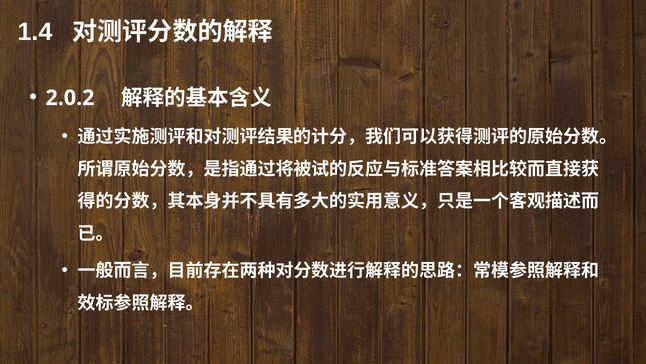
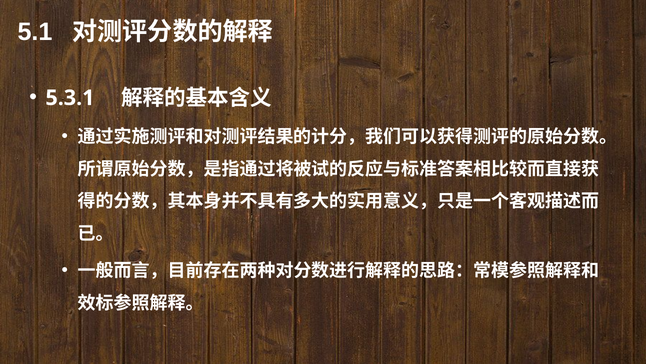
1.4: 1.4 -> 5.1
2.0.2: 2.0.2 -> 5.3.1
